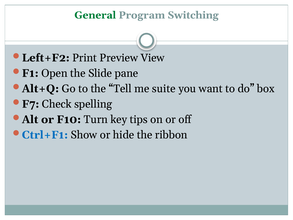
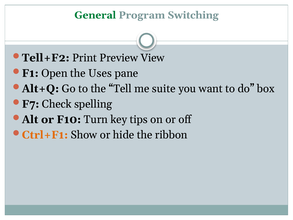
Left+F2: Left+F2 -> Tell+F2
Slide: Slide -> Uses
Ctrl+F1 colour: blue -> orange
